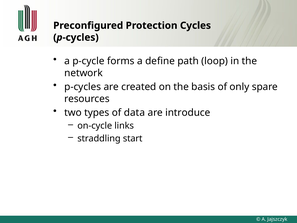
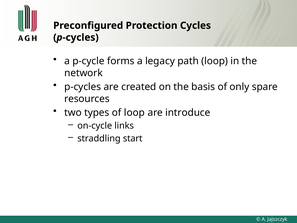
define: define -> legacy
of data: data -> loop
